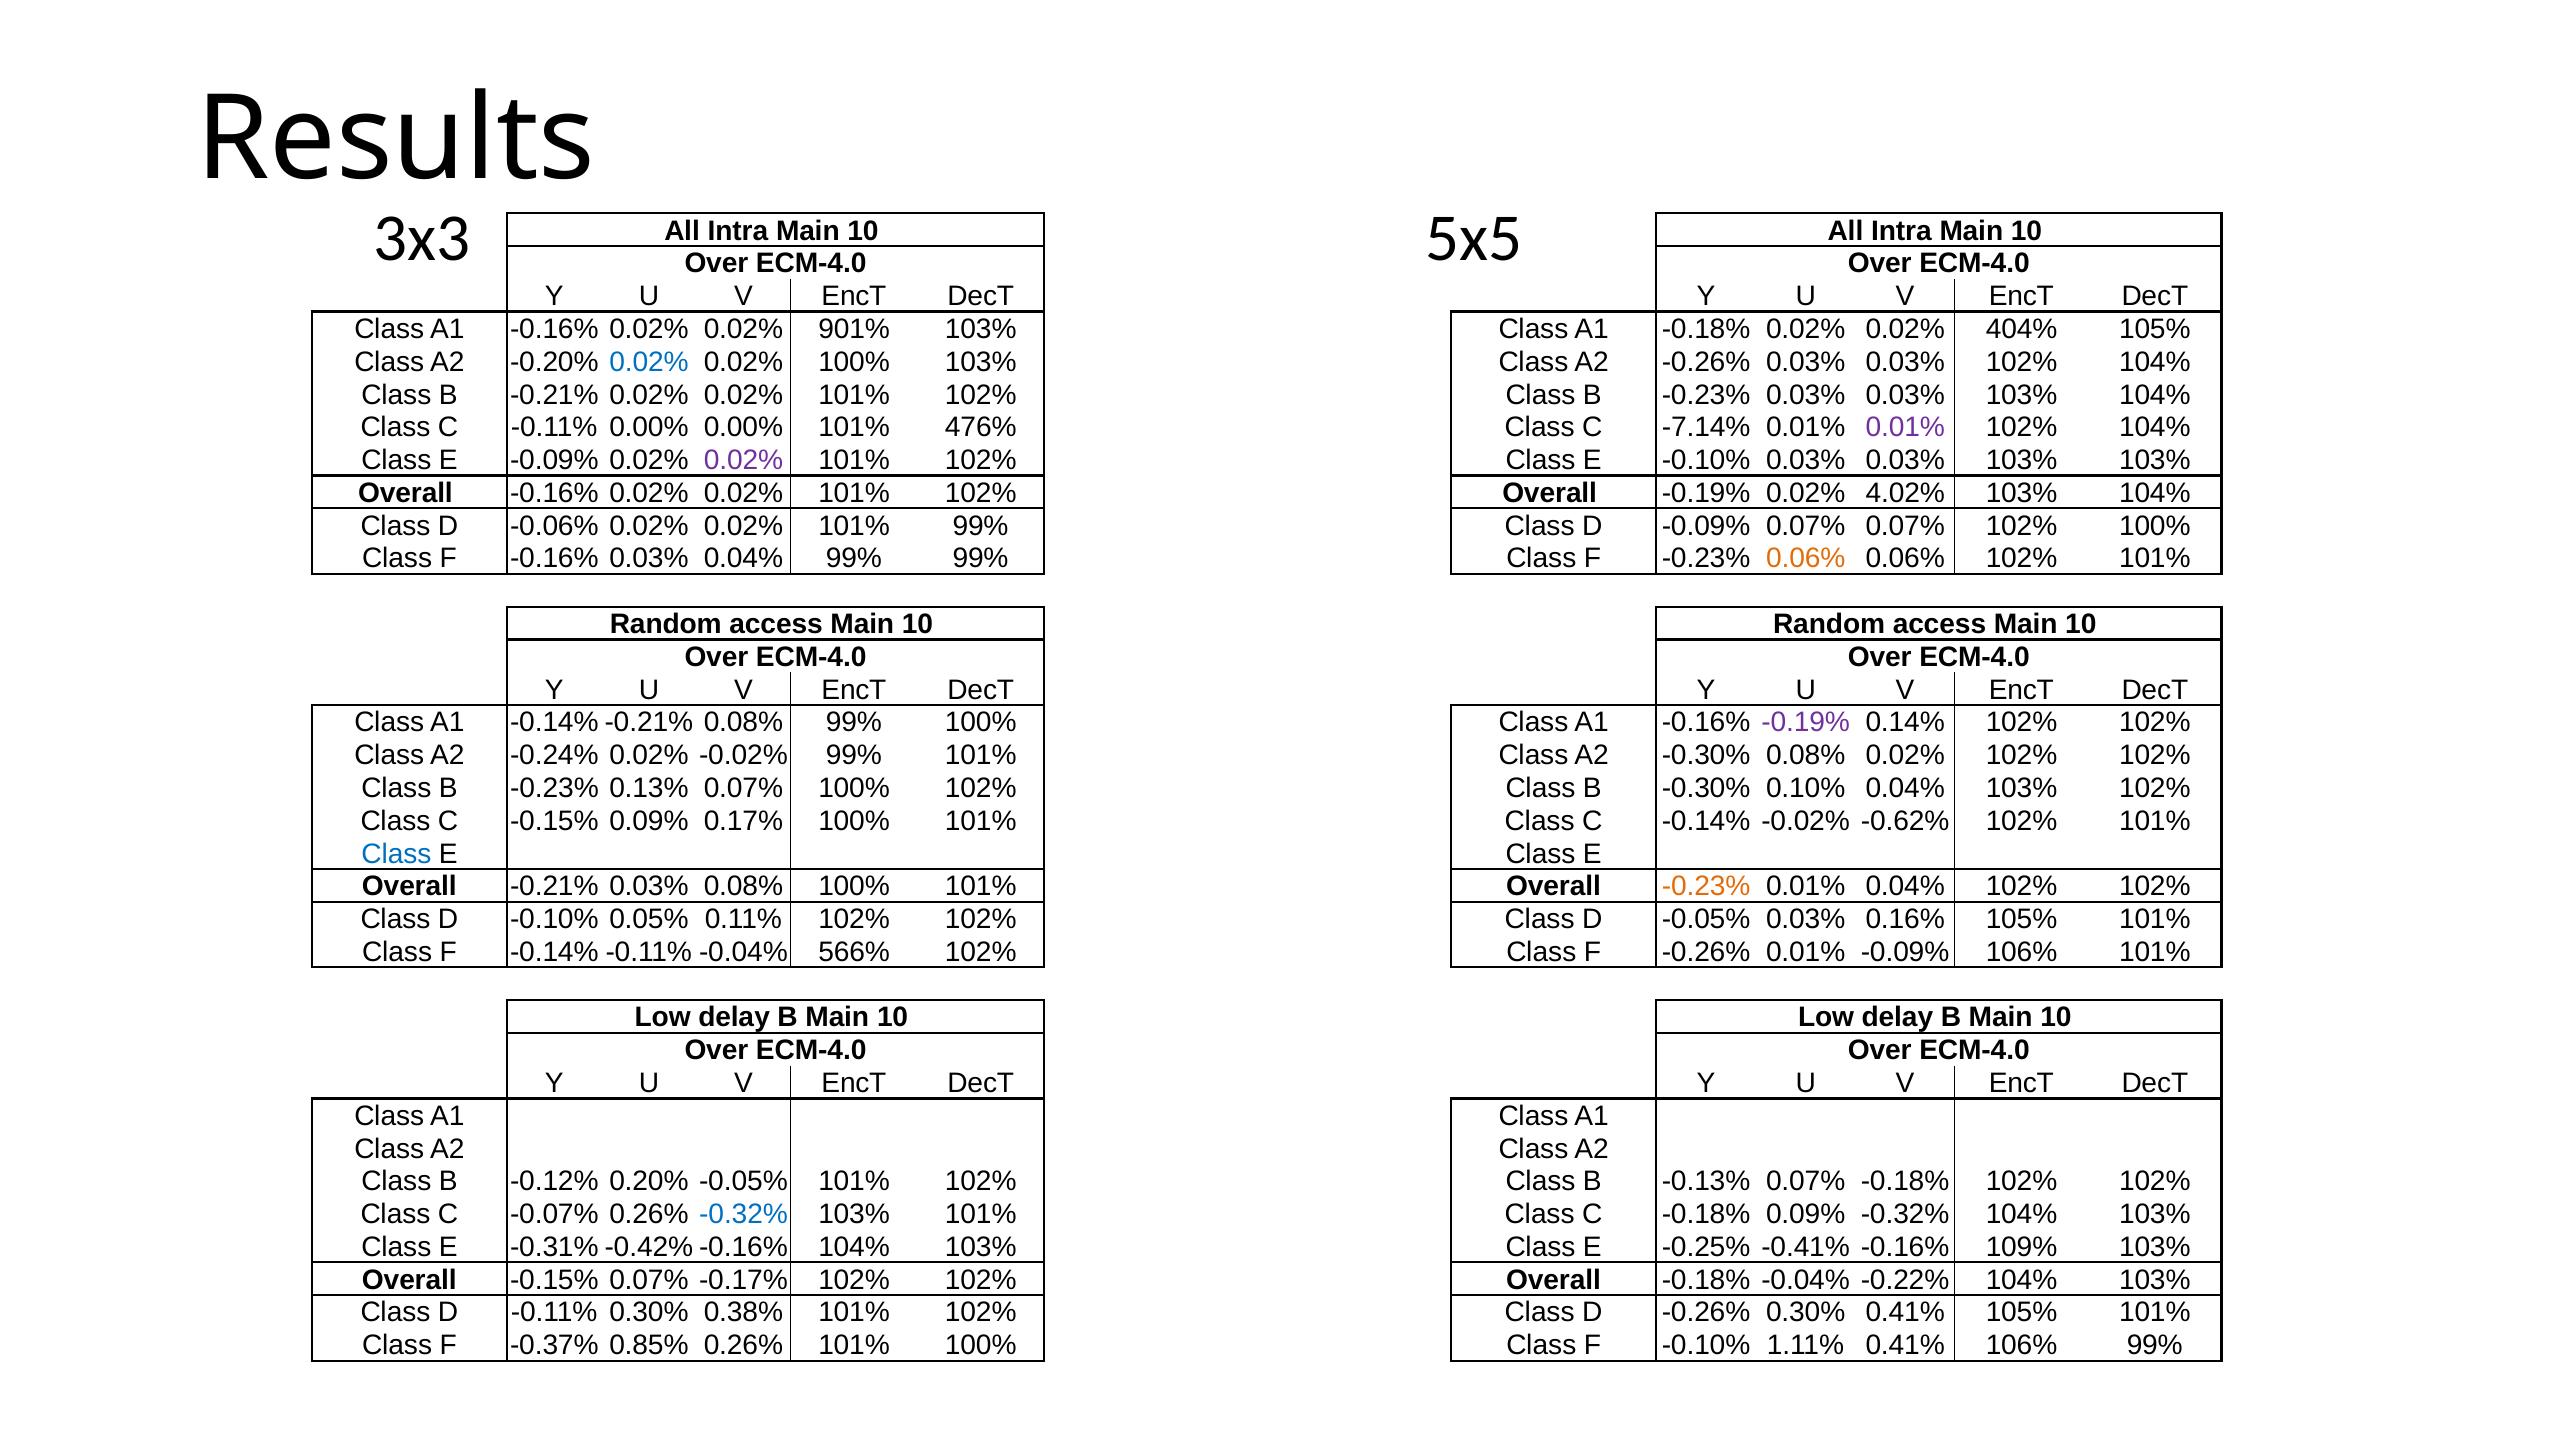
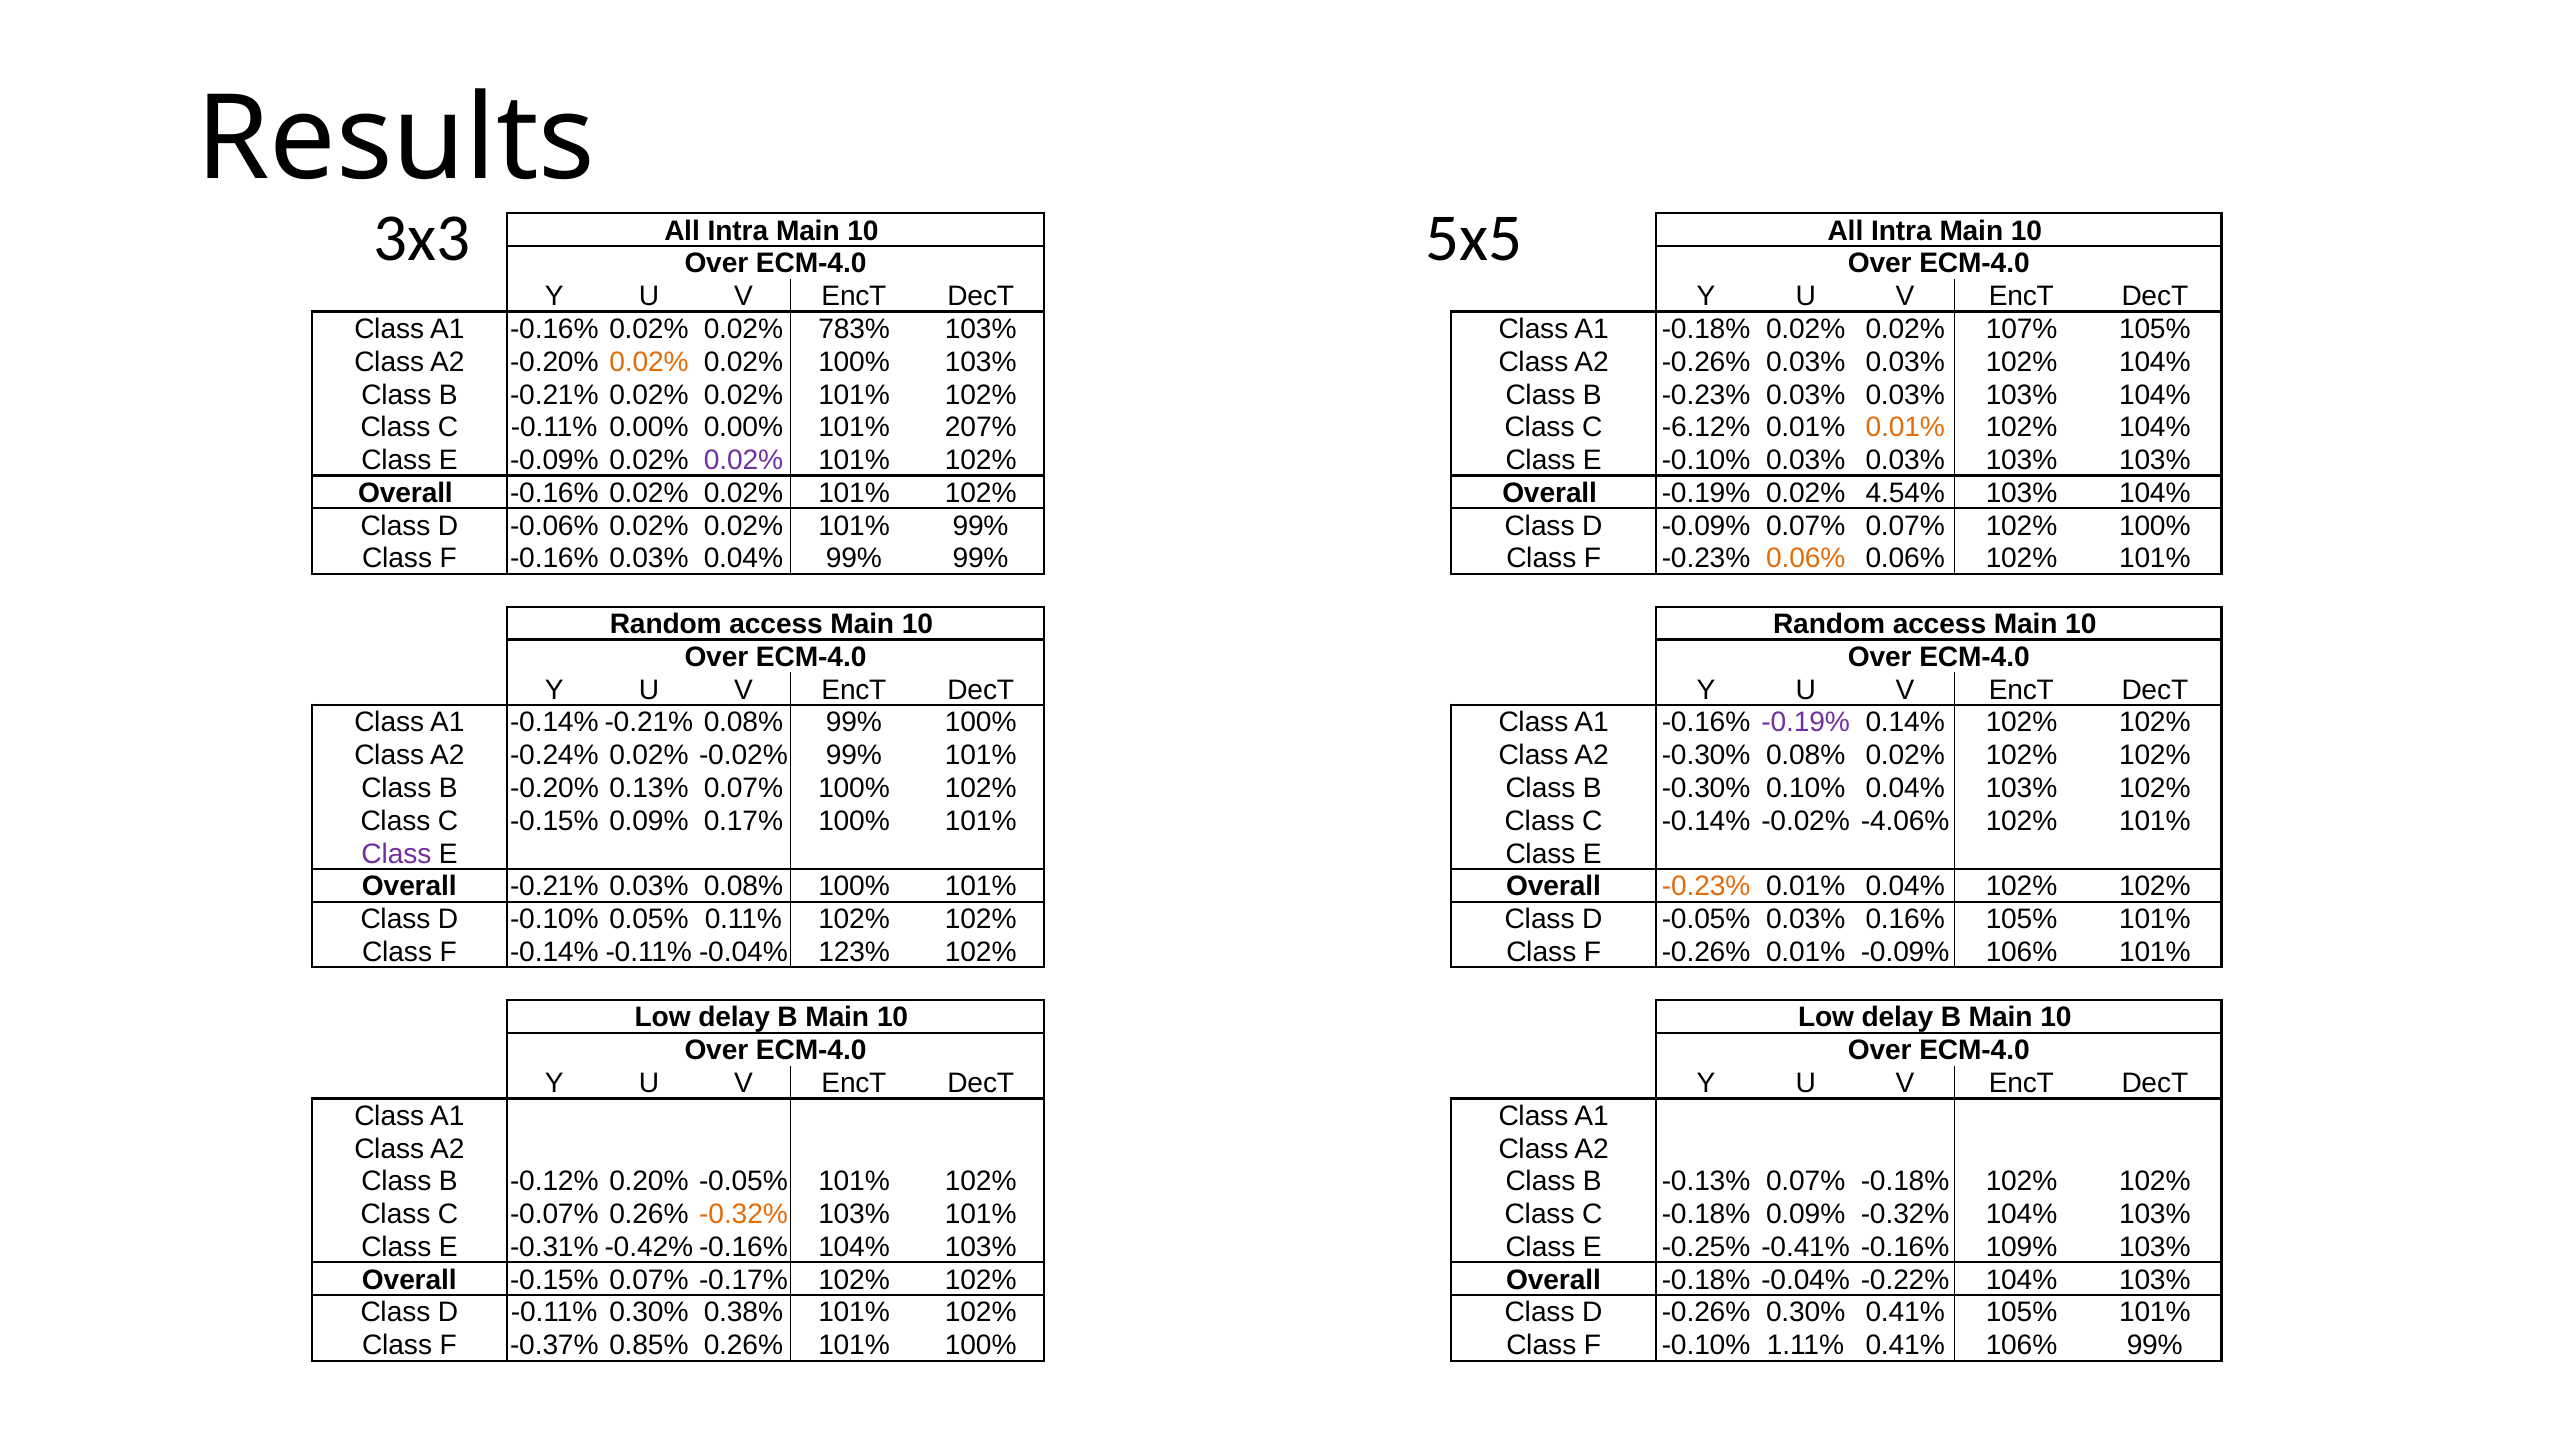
901%: 901% -> 783%
404%: 404% -> 107%
0.02% at (649, 362) colour: blue -> orange
476%: 476% -> 207%
-7.14%: -7.14% -> -6.12%
0.01% at (1905, 428) colour: purple -> orange
4.02%: 4.02% -> 4.54%
-0.23% at (554, 788): -0.23% -> -0.20%
-0.62%: -0.62% -> -4.06%
Class at (396, 854) colour: blue -> purple
566%: 566% -> 123%
-0.32% at (744, 1214) colour: blue -> orange
